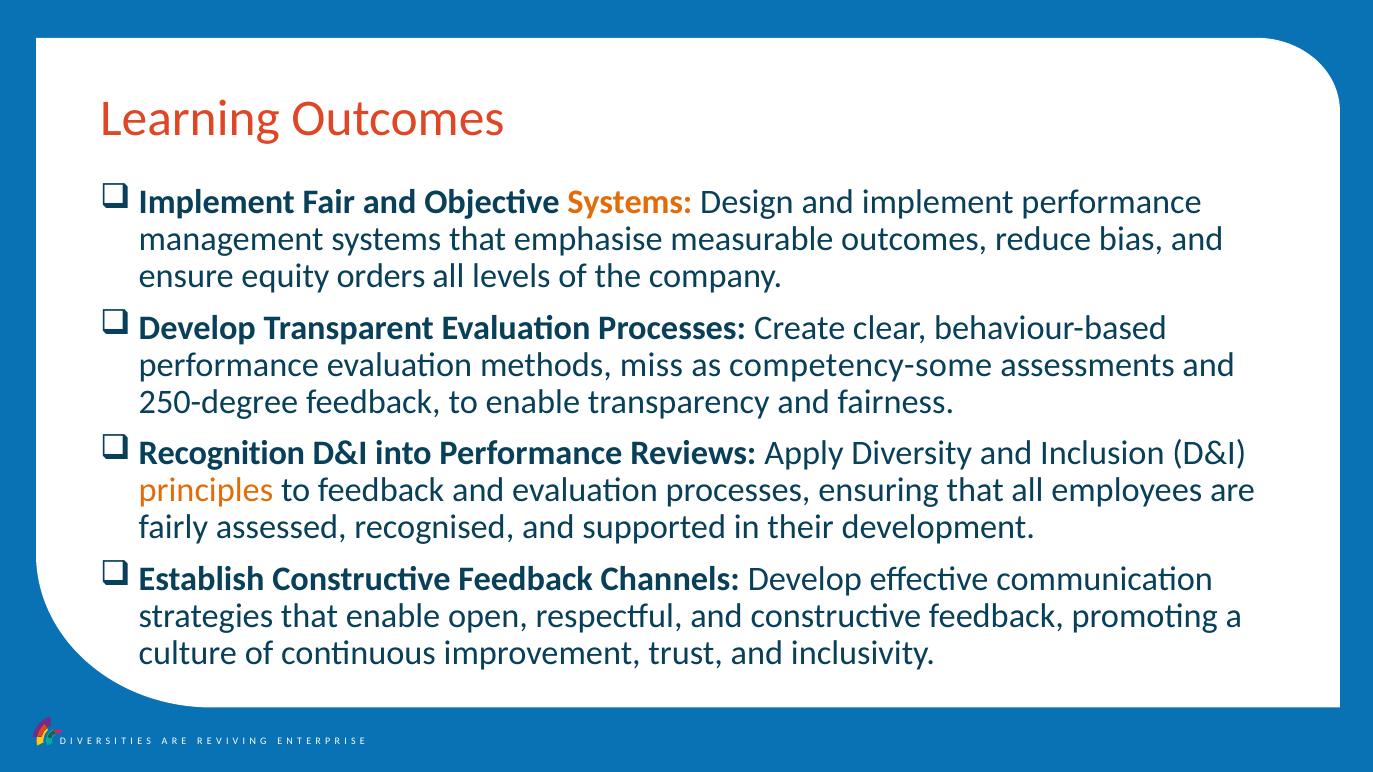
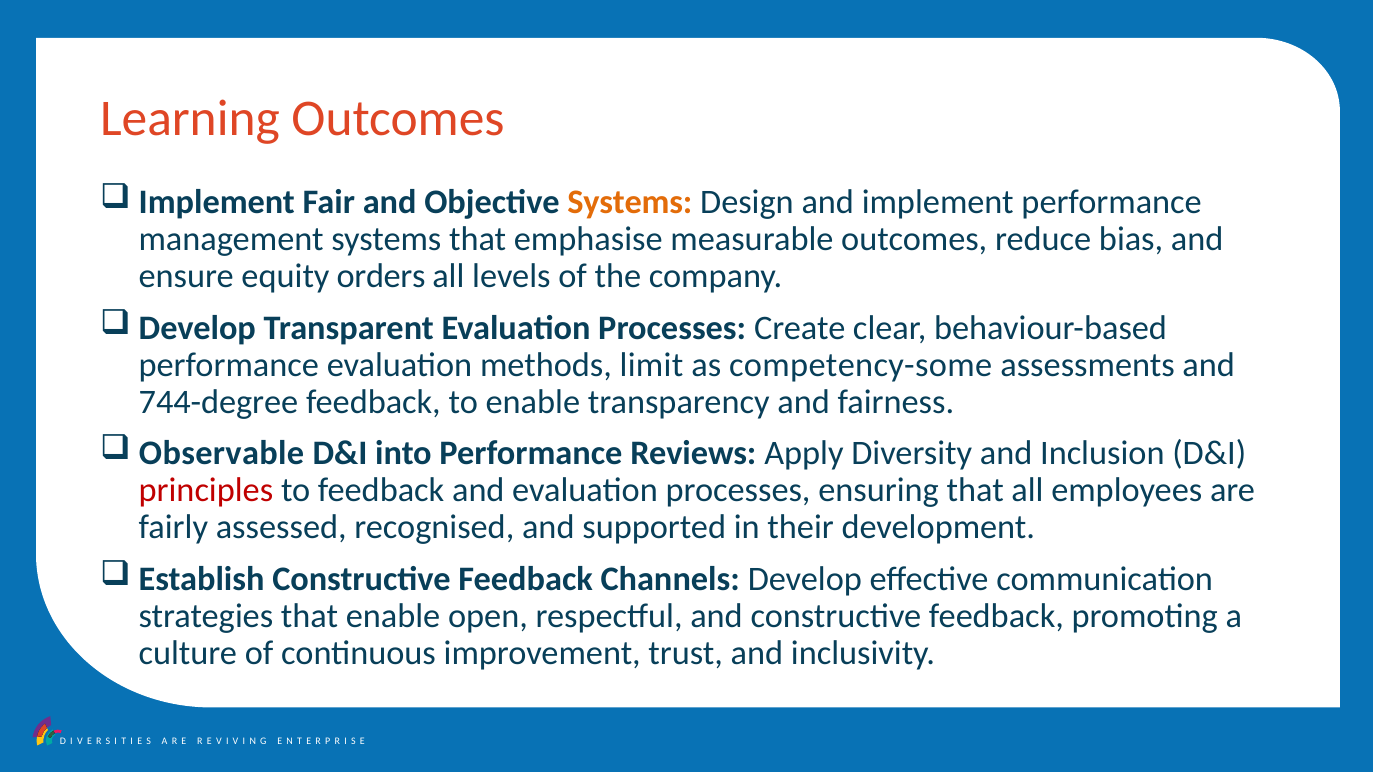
miss: miss -> limit
250-degree: 250-degree -> 744-degree
Recognition: Recognition -> Observable
principles colour: orange -> red
